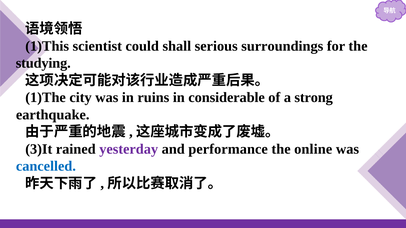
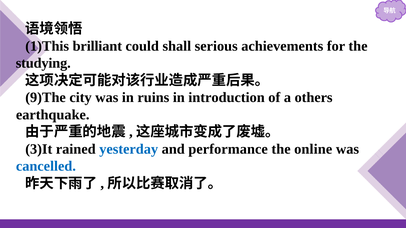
scientist: scientist -> brilliant
surroundings: surroundings -> achievements
1)The: 1)The -> 9)The
considerable: considerable -> introduction
strong: strong -> others
yesterday colour: purple -> blue
